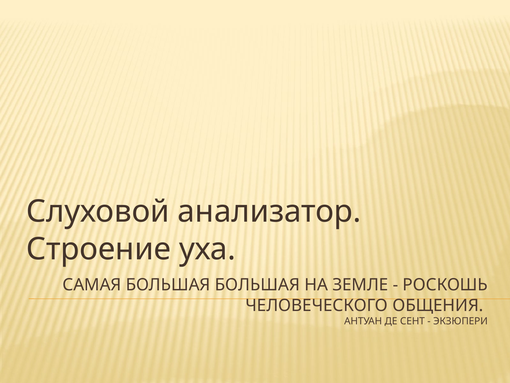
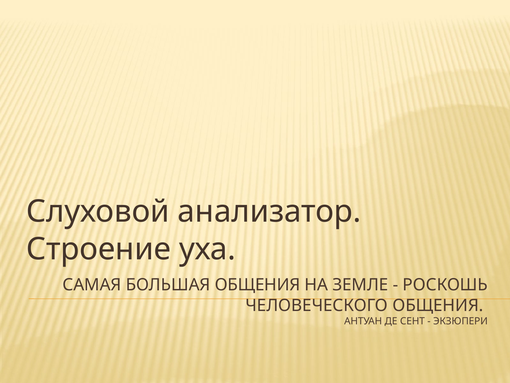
БОЛЬШАЯ БОЛЬШАЯ: БОЛЬШАЯ -> ОБЩЕНИЯ
